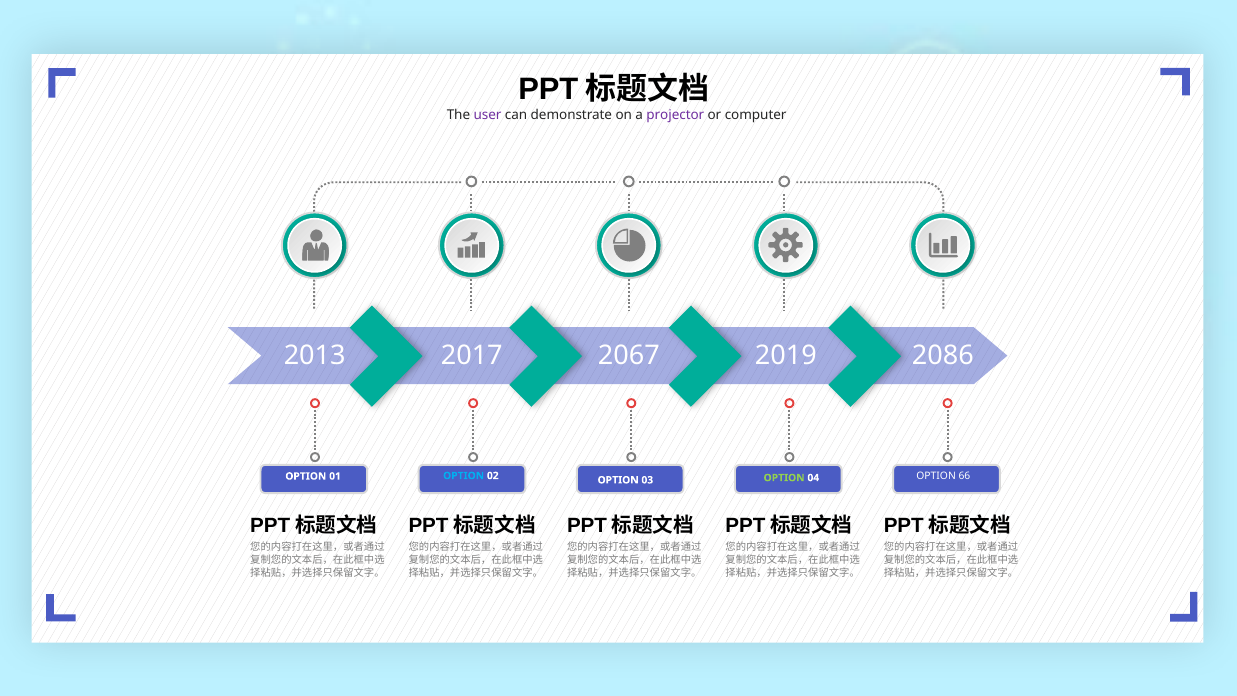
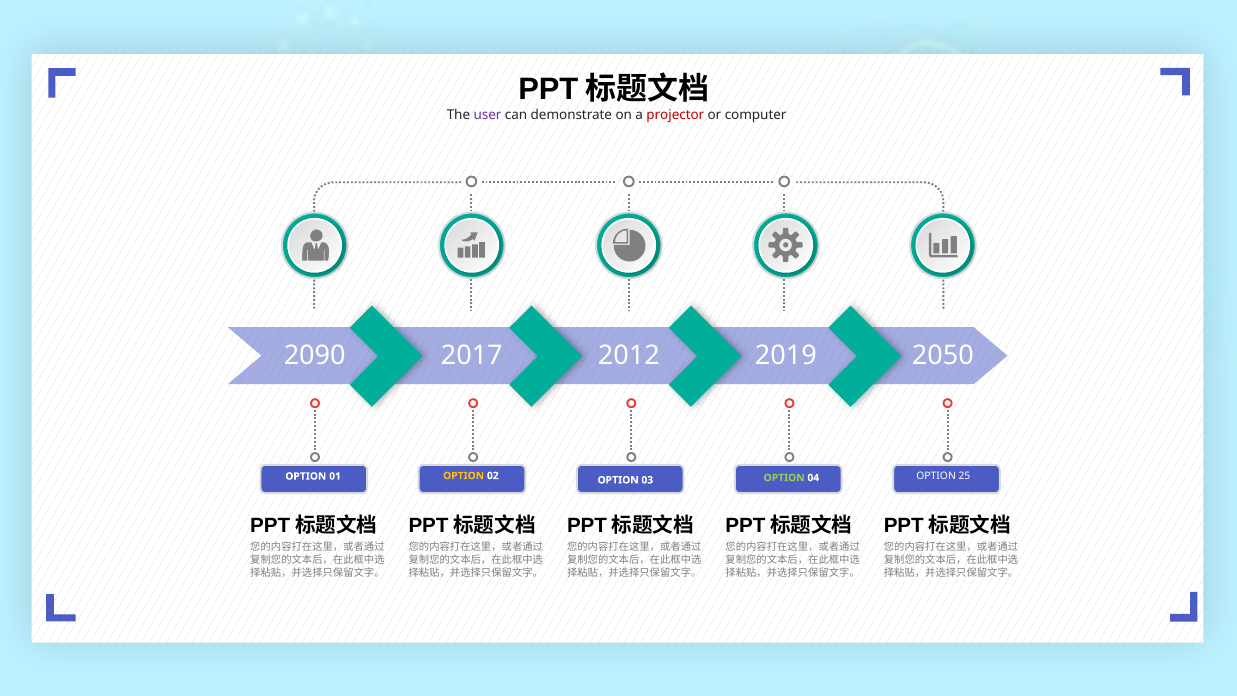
projector colour: purple -> red
2013: 2013 -> 2090
2067: 2067 -> 2012
2086: 2086 -> 2050
OPTION at (464, 476) colour: light blue -> yellow
66: 66 -> 25
